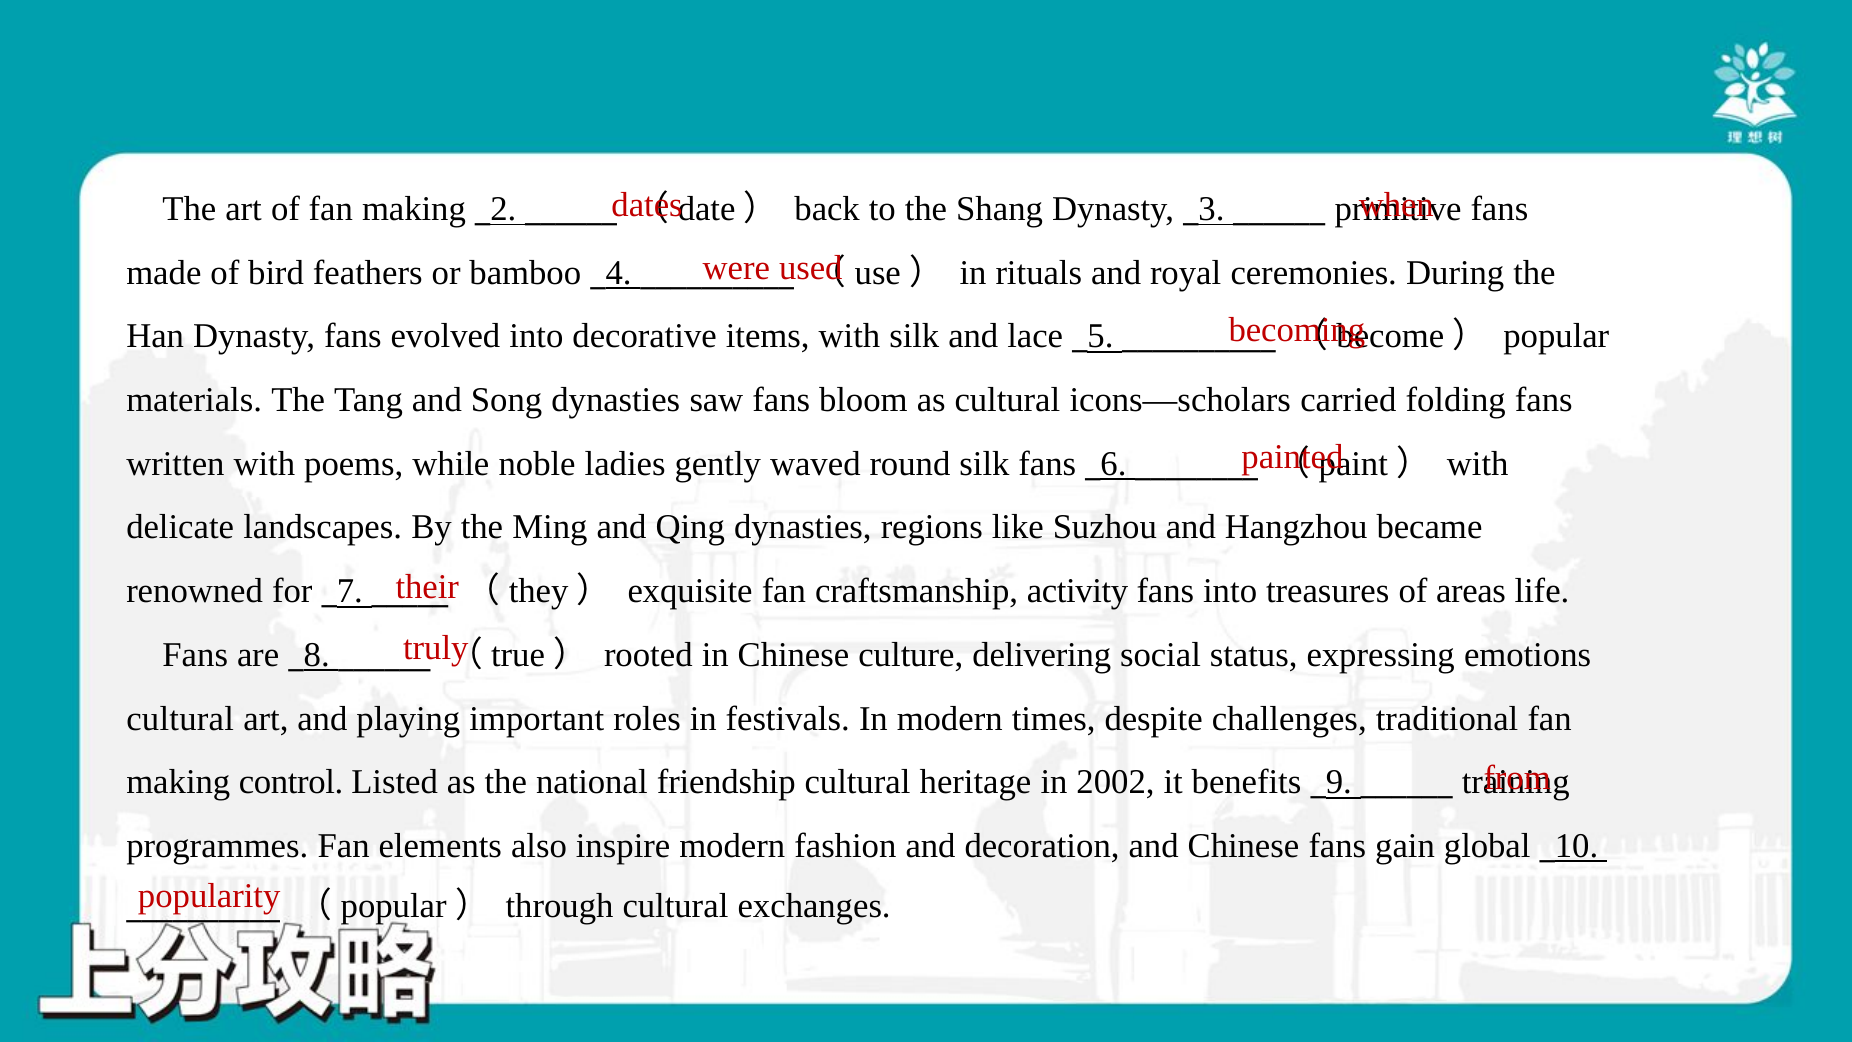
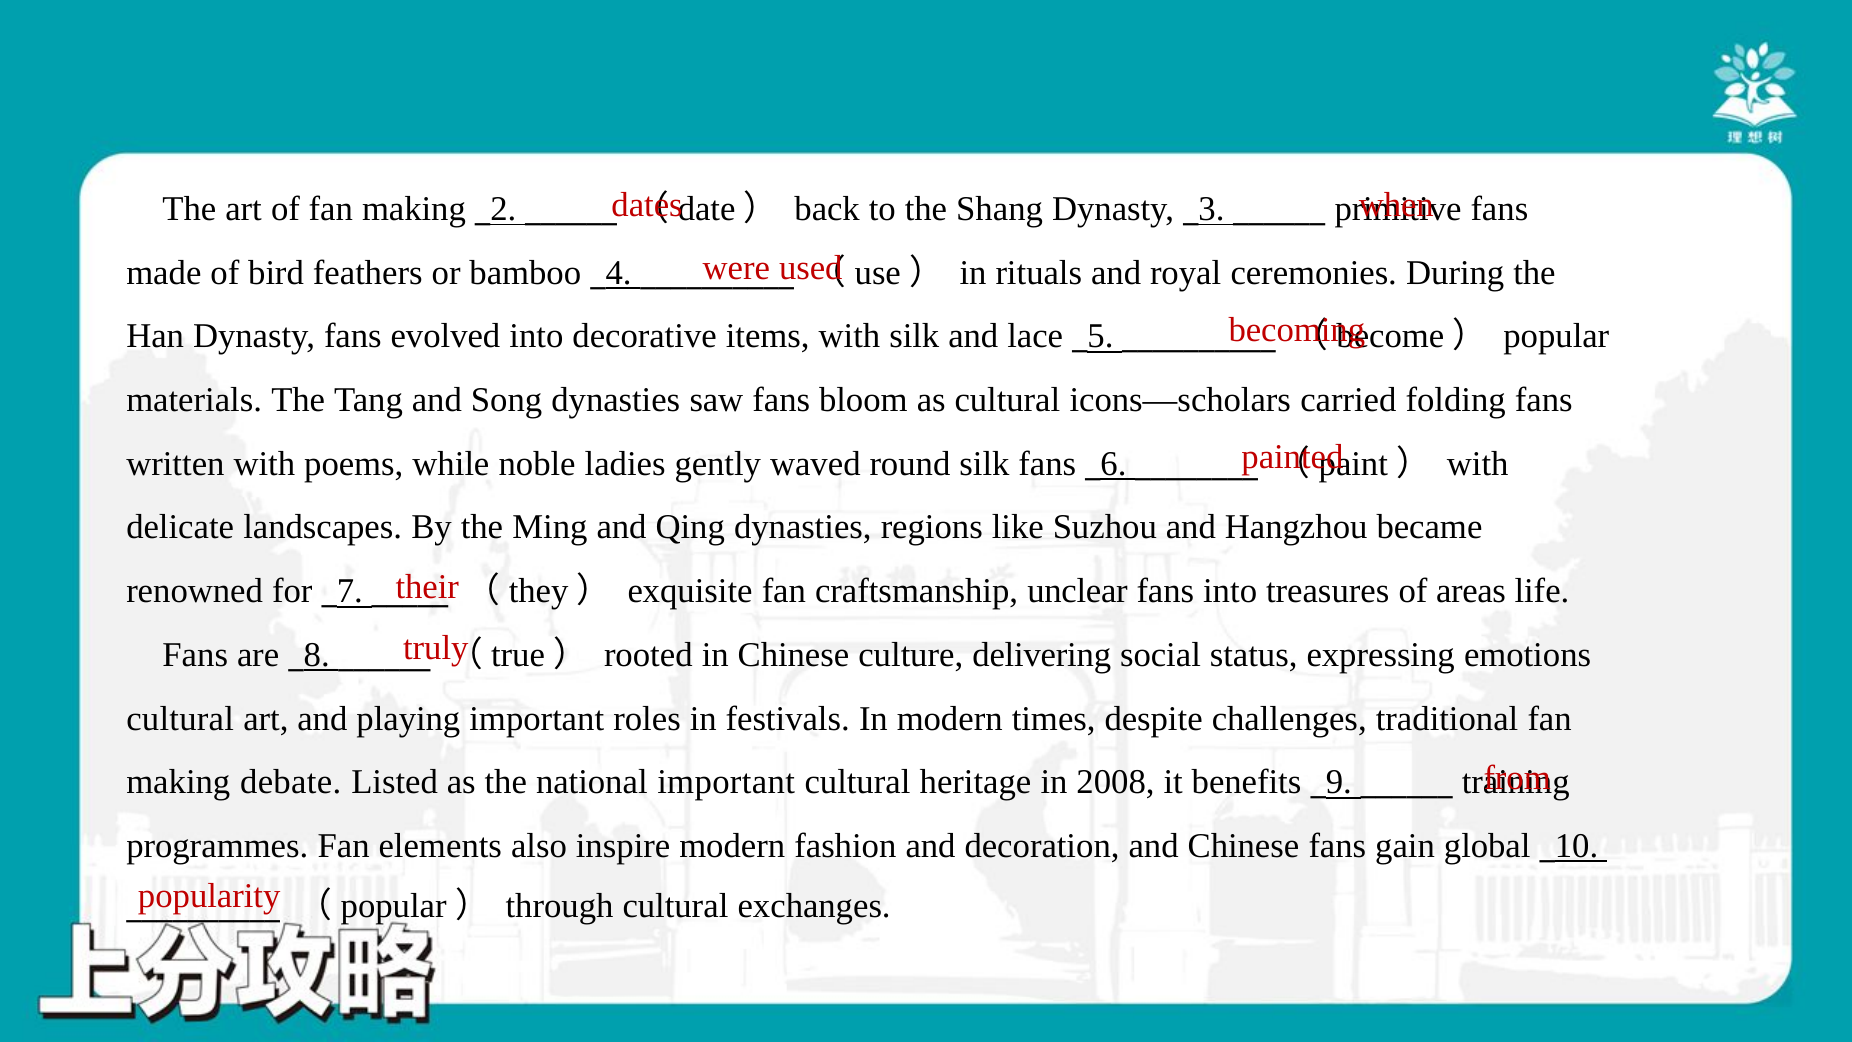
activity: activity -> unclear
control: control -> debate
national friendship: friendship -> important
2002: 2002 -> 2008
